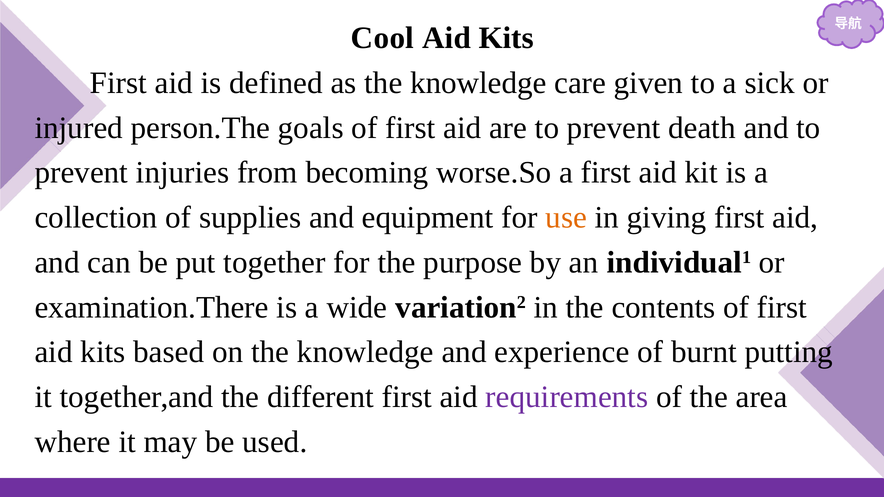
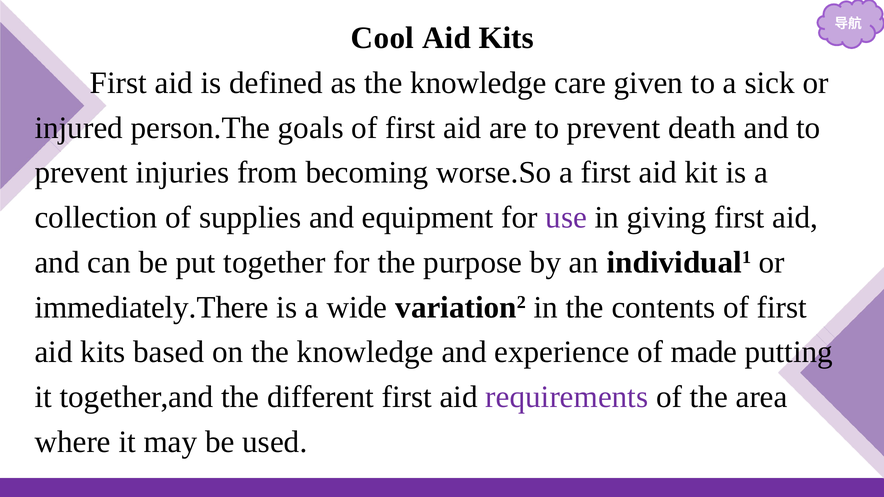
use colour: orange -> purple
examination.There: examination.There -> immediately.There
burnt: burnt -> made
